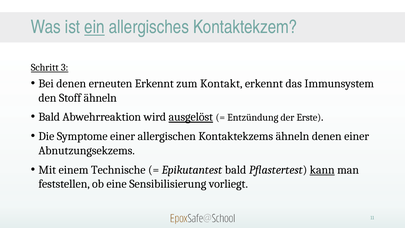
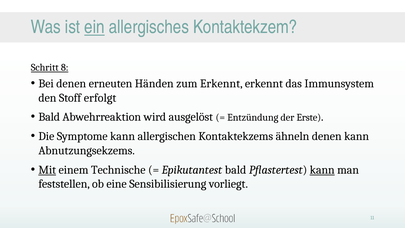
3: 3 -> 8
erneuten Erkennt: Erkennt -> Händen
zum Kontakt: Kontakt -> Erkennt
Stoff ähneln: ähneln -> erfolgt
ausgelöst underline: present -> none
Symptome einer: einer -> kann
denen einer: einer -> kann
Mit underline: none -> present
